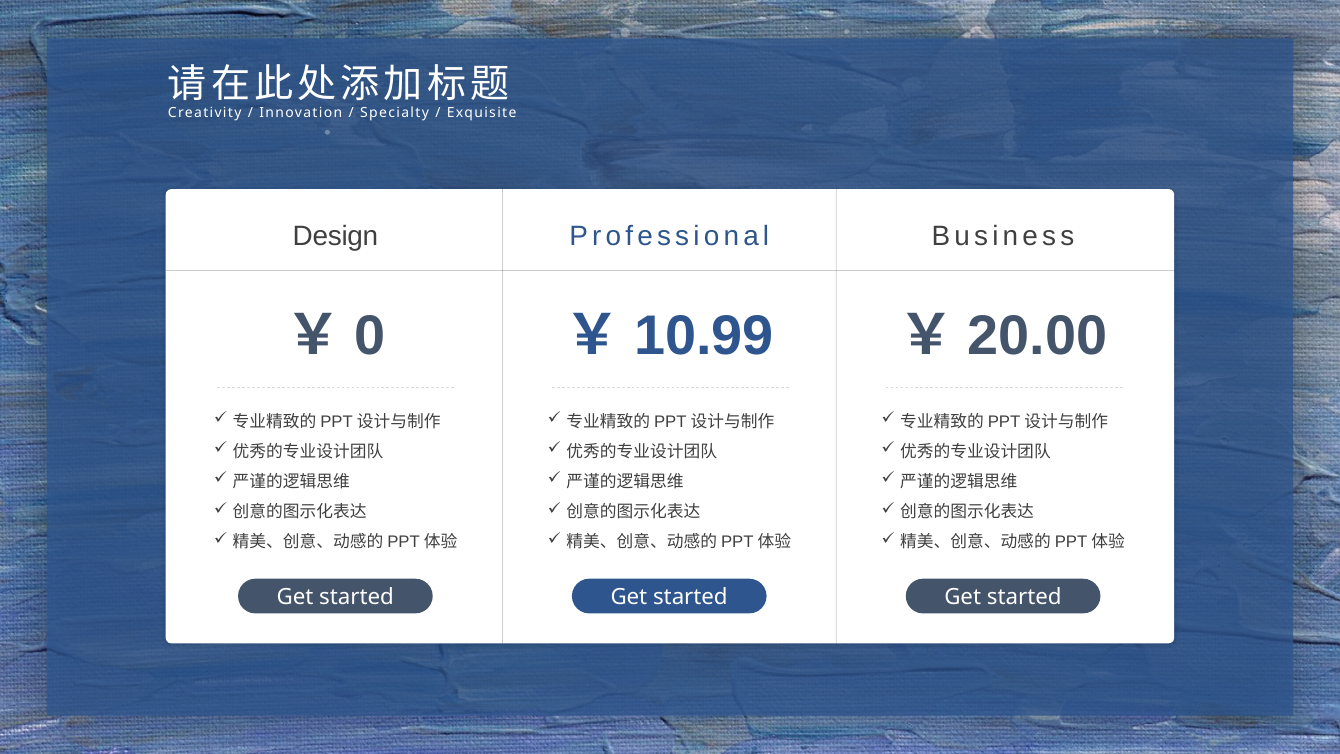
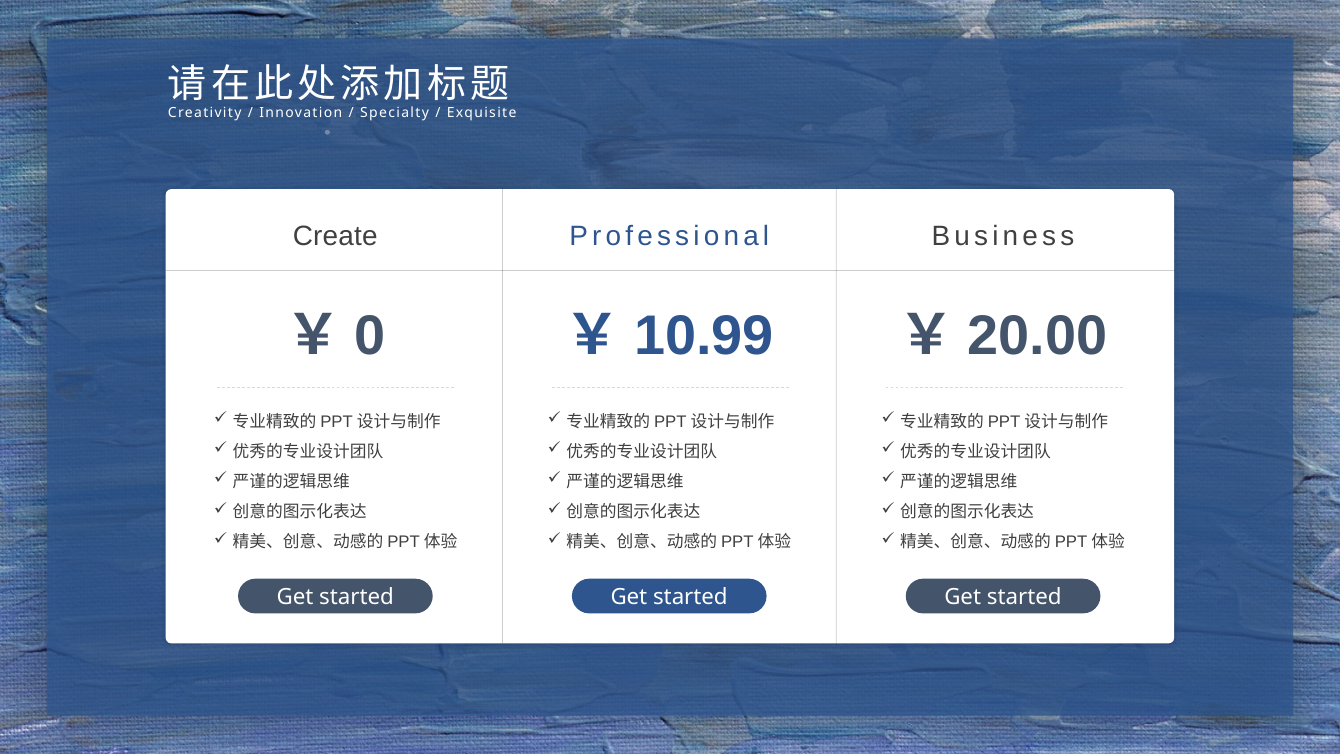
Design: Design -> Create
